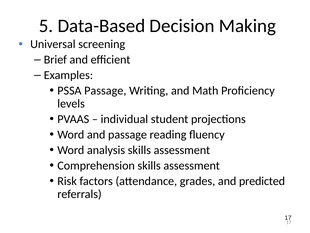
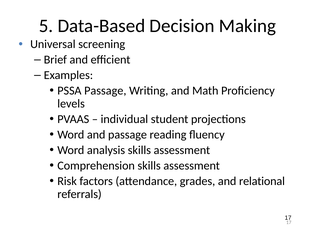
predicted: predicted -> relational
